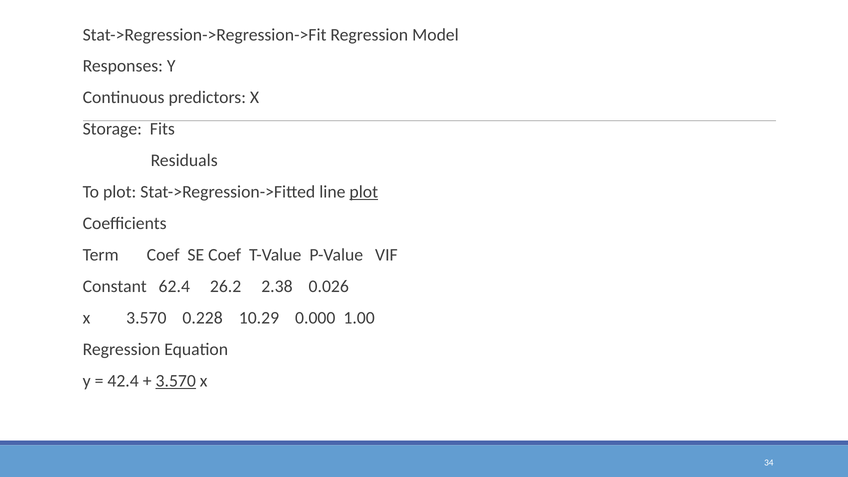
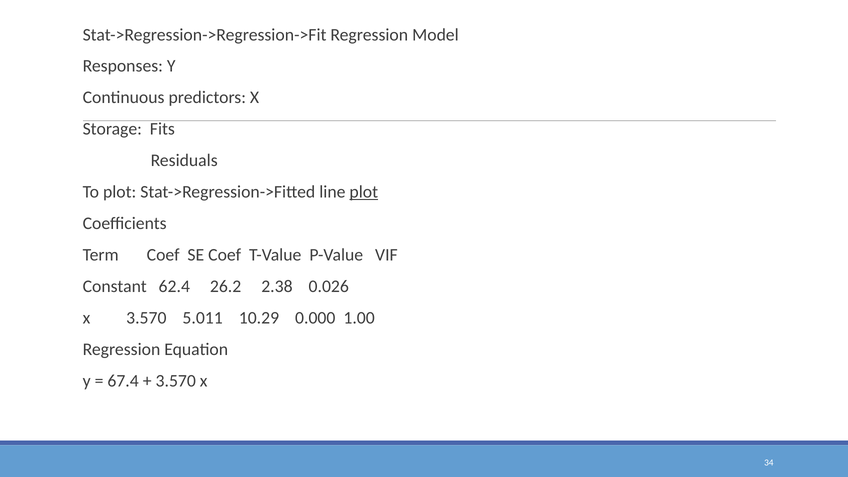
0.228: 0.228 -> 5.011
42.4: 42.4 -> 67.4
3.570 at (176, 381) underline: present -> none
